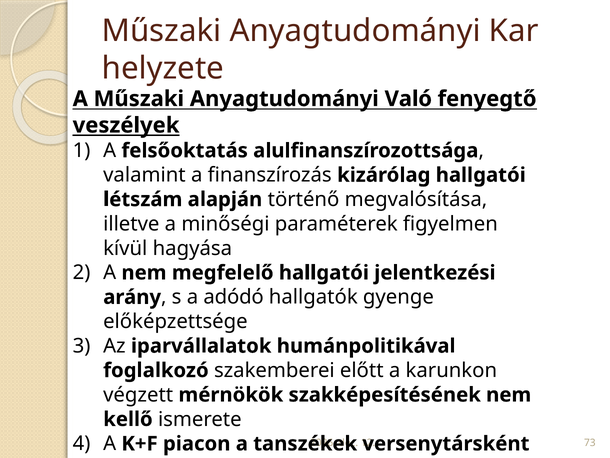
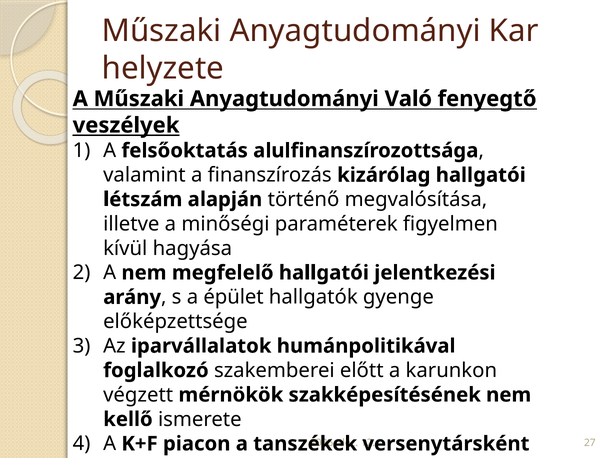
adódó: adódó -> épület
73: 73 -> 27
